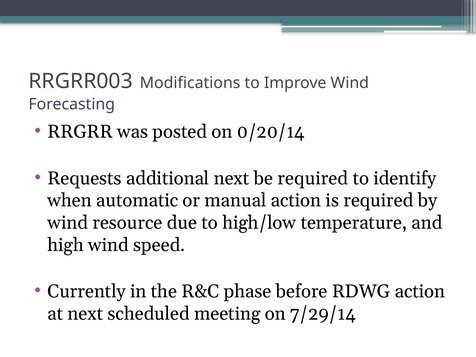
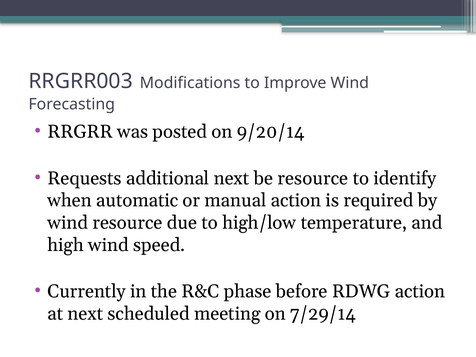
0/20/14: 0/20/14 -> 9/20/14
be required: required -> resource
